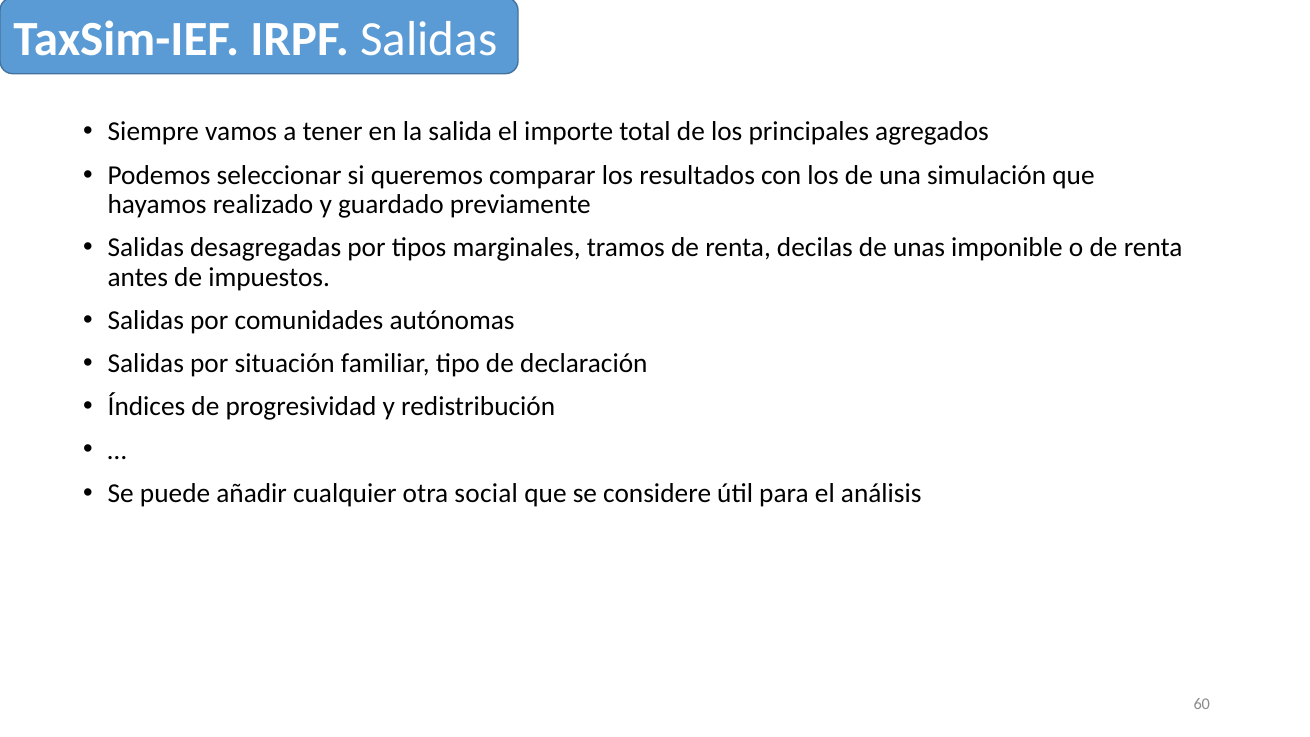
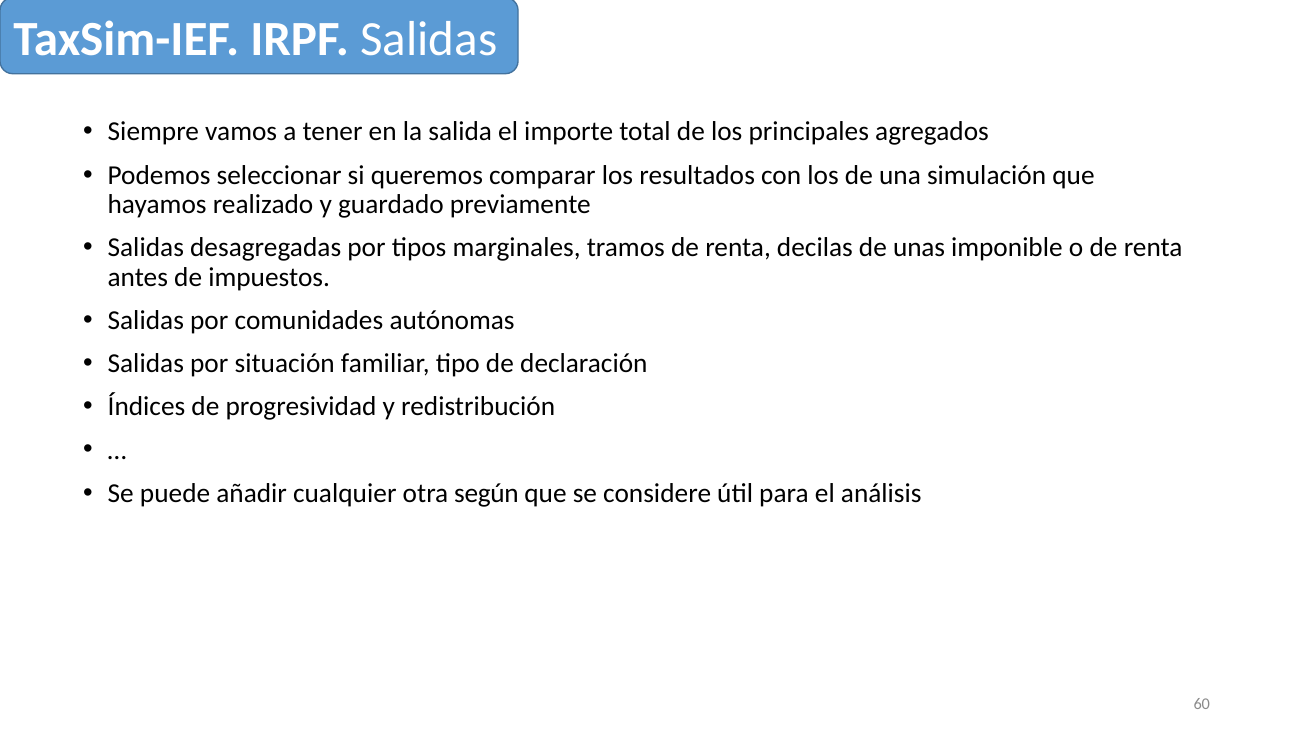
social: social -> según
